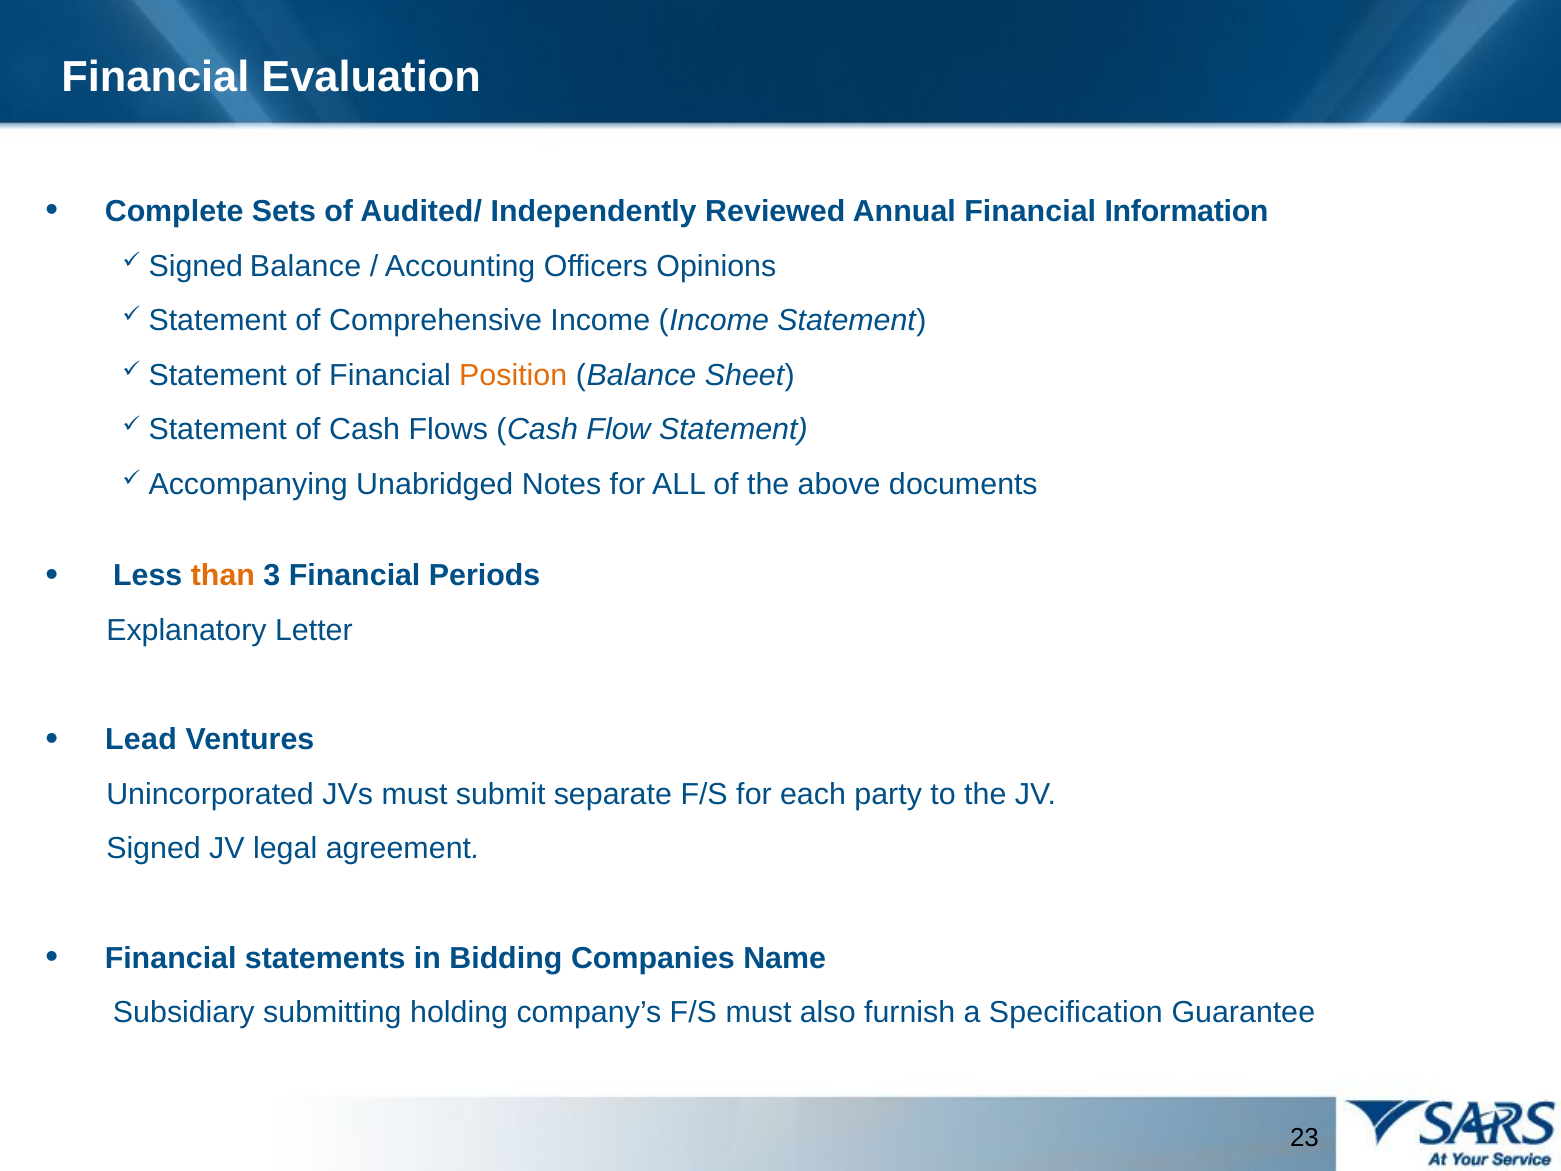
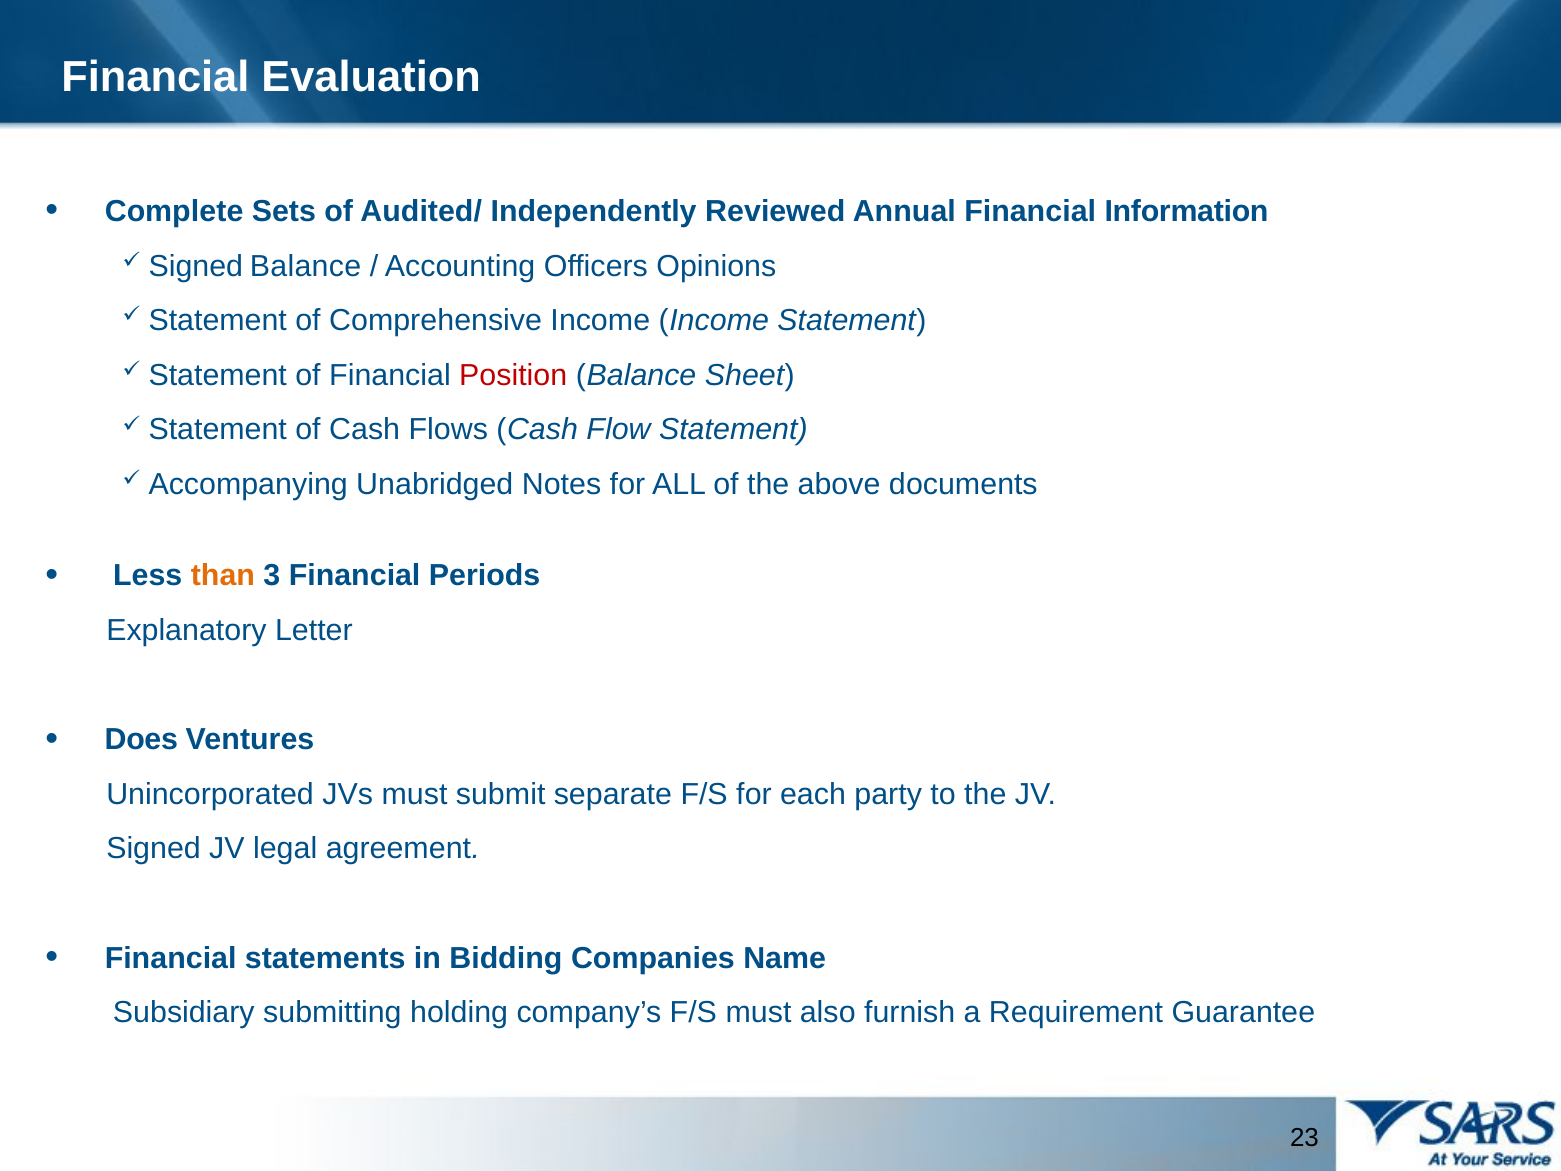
Position colour: orange -> red
Lead: Lead -> Does
Specification: Specification -> Requirement
